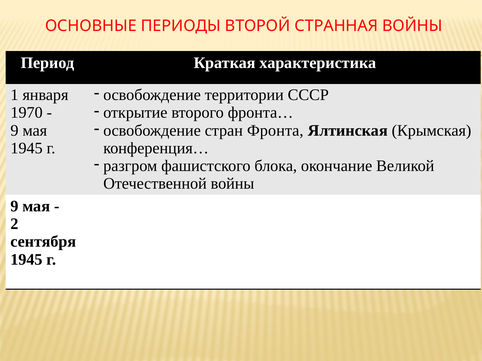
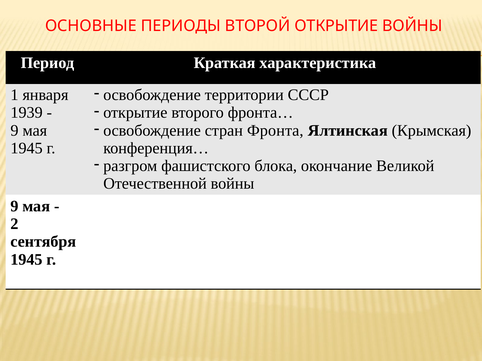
ВТОРОЙ СТРАННАЯ: СТРАННАЯ -> ОТКРЫТИЕ
1970: 1970 -> 1939
